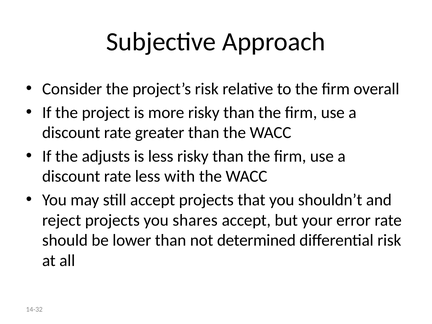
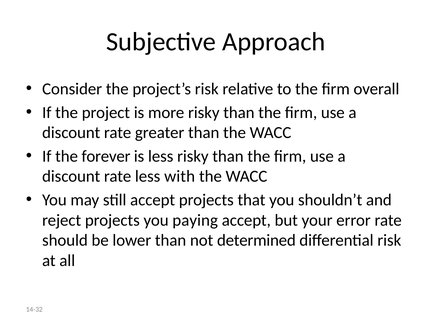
adjusts: adjusts -> forever
shares: shares -> paying
